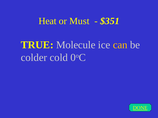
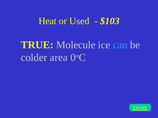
Must: Must -> Used
$351: $351 -> $103
can colour: yellow -> light blue
cold: cold -> area
